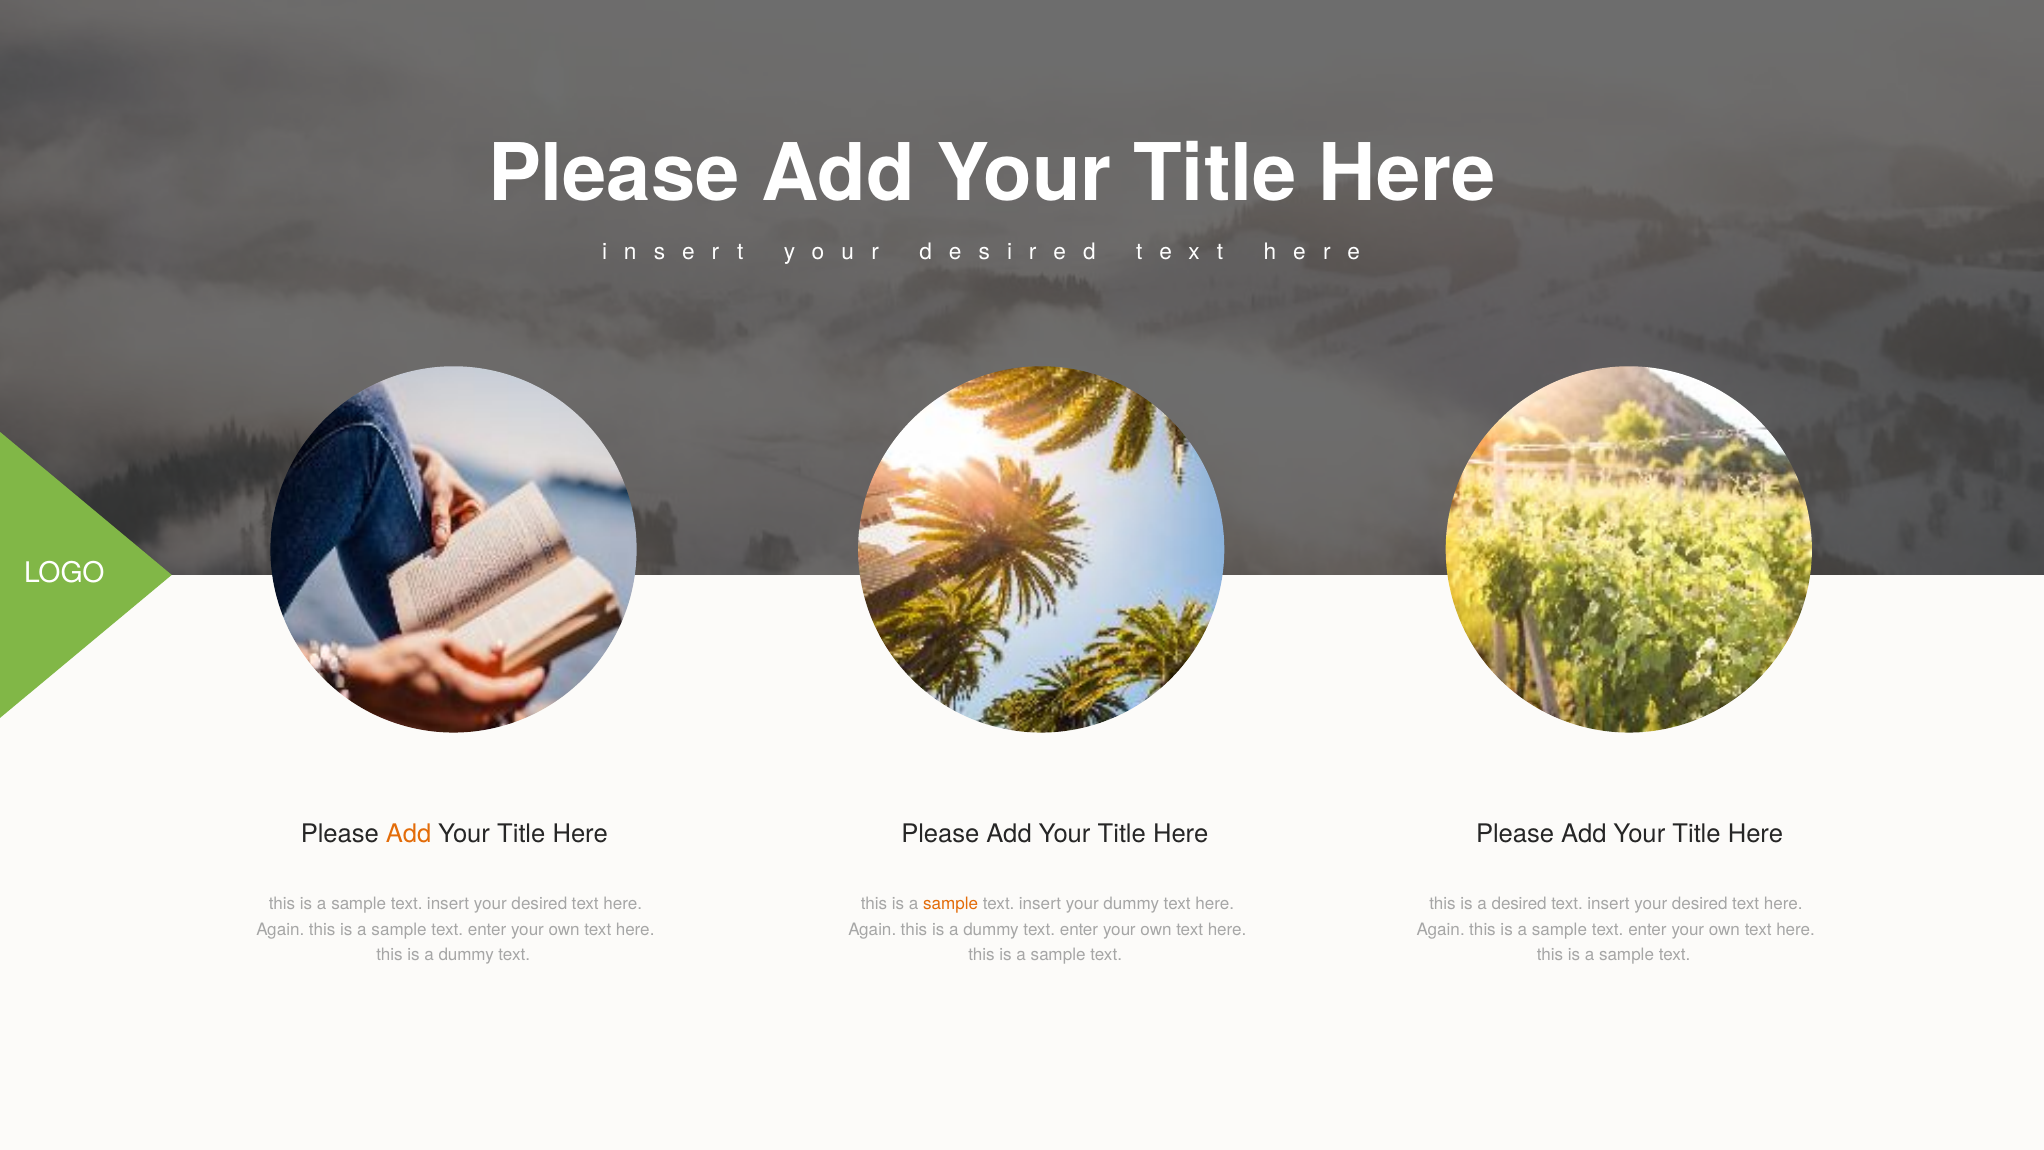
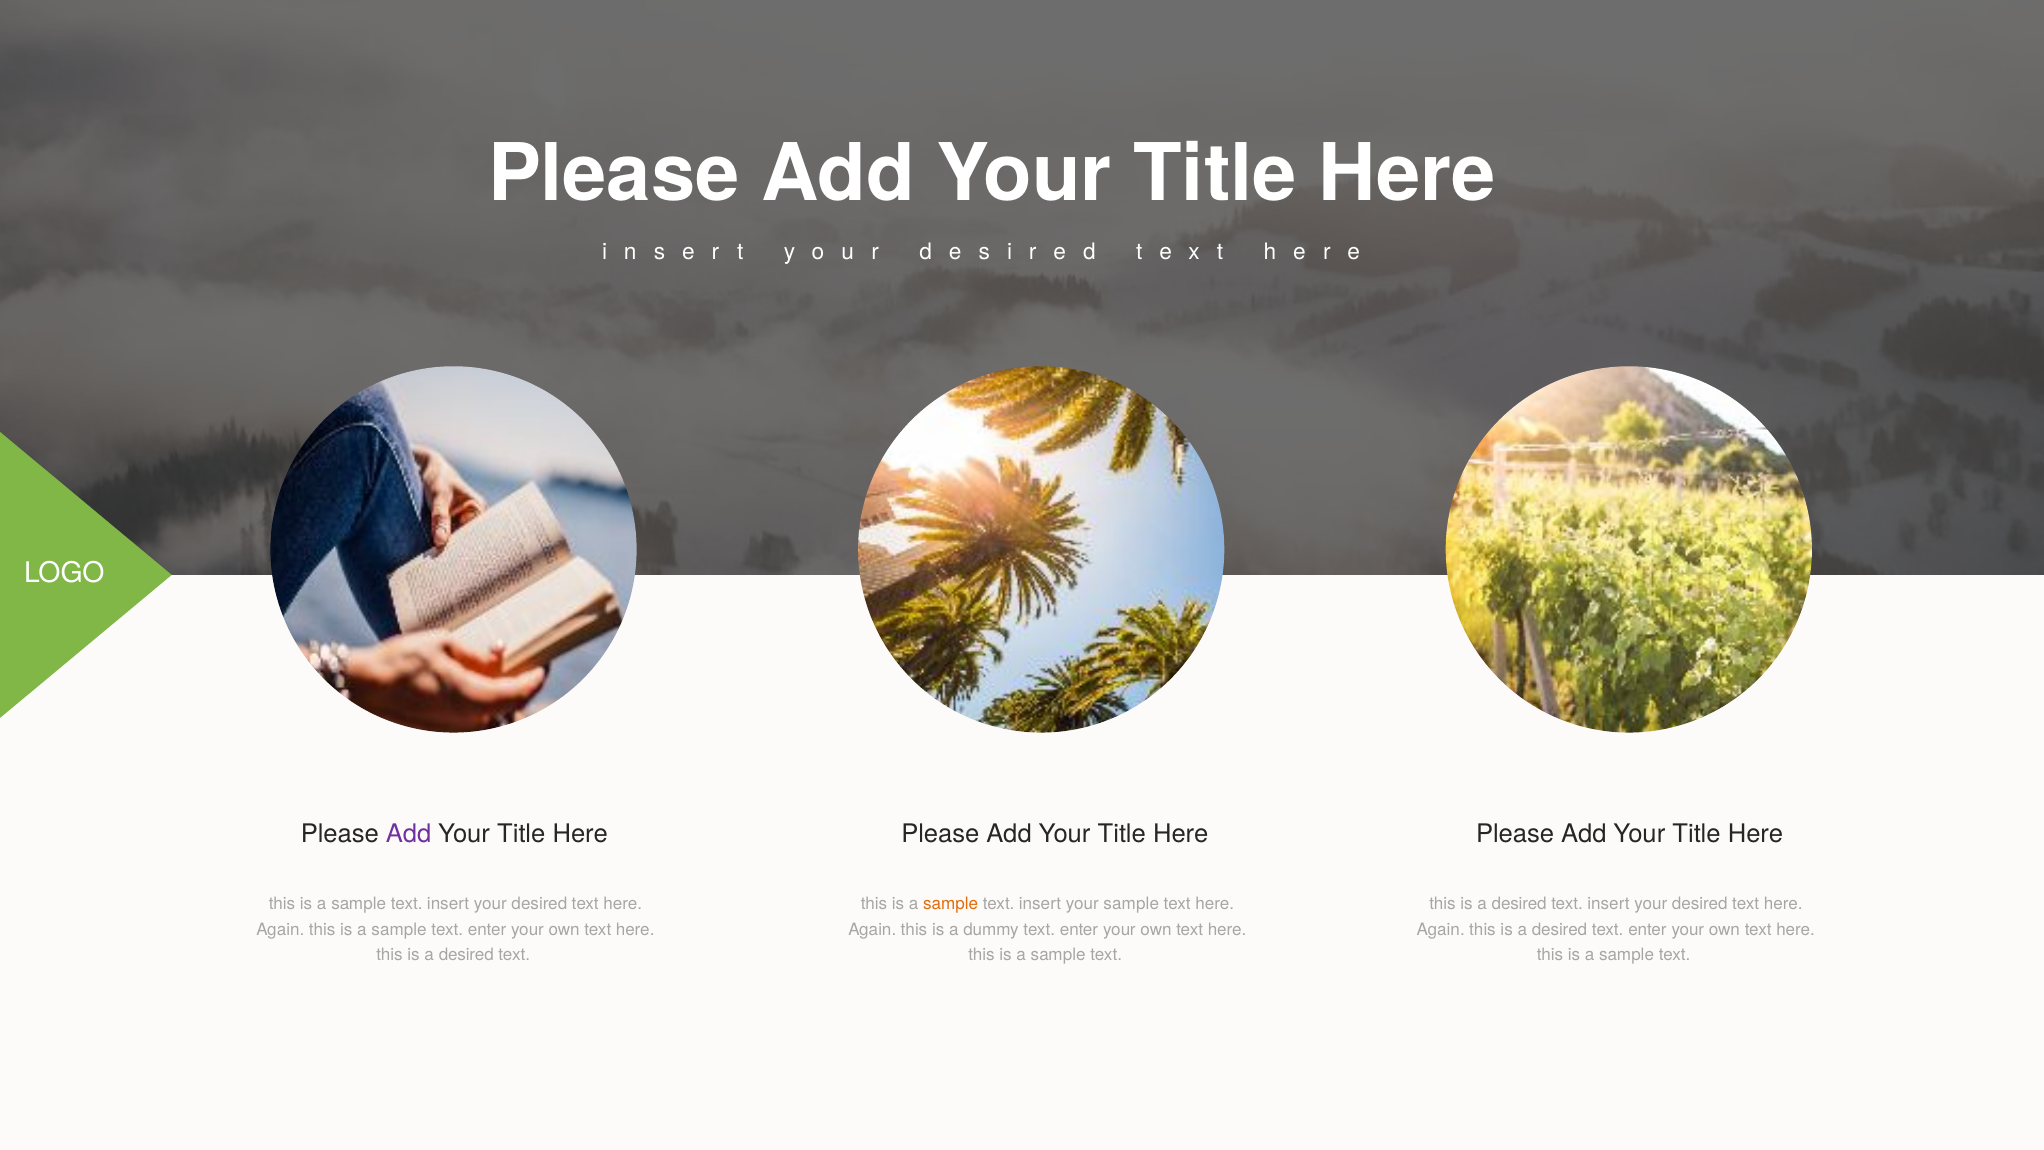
Add at (409, 834) colour: orange -> purple
your dummy: dummy -> sample
sample at (1559, 929): sample -> desired
dummy at (466, 955): dummy -> desired
